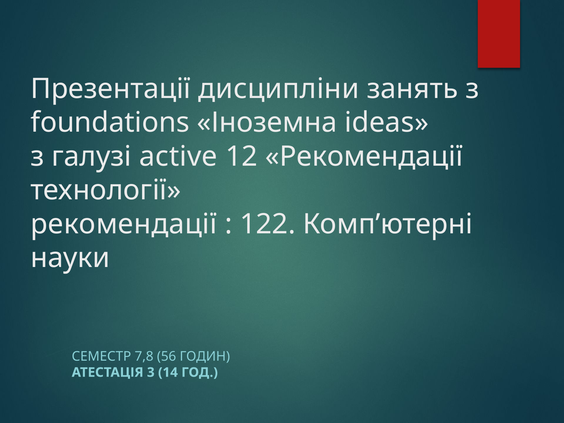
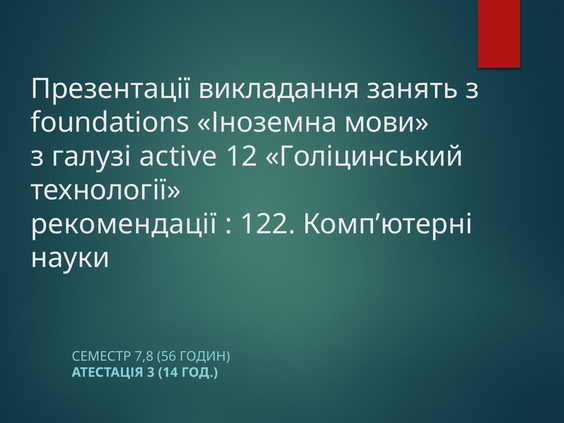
дисципліни: дисципліни -> викладання
ideas: ideas -> мови
12 Рекомендації: Рекомендації -> Голіцинський
